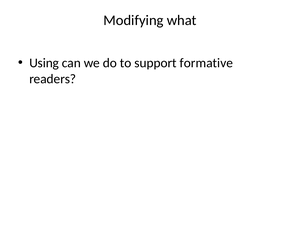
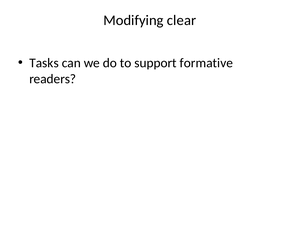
what: what -> clear
Using: Using -> Tasks
